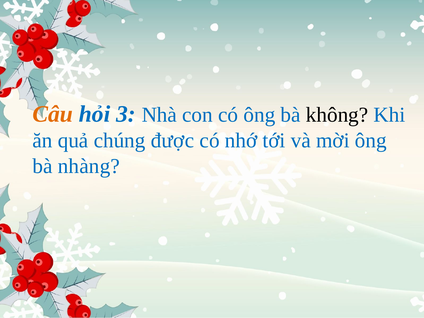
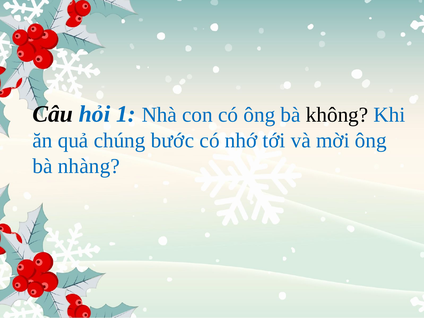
Câu colour: orange -> black
3: 3 -> 1
được: được -> bước
